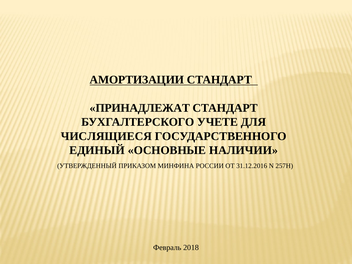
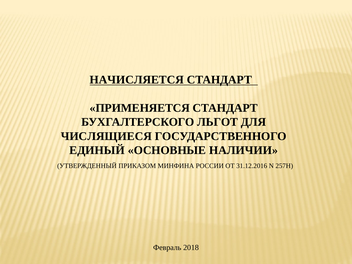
АМОРТИЗАЦИИ: АМОРТИЗАЦИИ -> НАЧИСЛЯЕТСЯ
ПРИНАДЛЕЖАТ: ПРИНАДЛЕЖАТ -> ПРИМЕНЯЕТСЯ
УЧЕТЕ: УЧЕТЕ -> ЛЬГОТ
